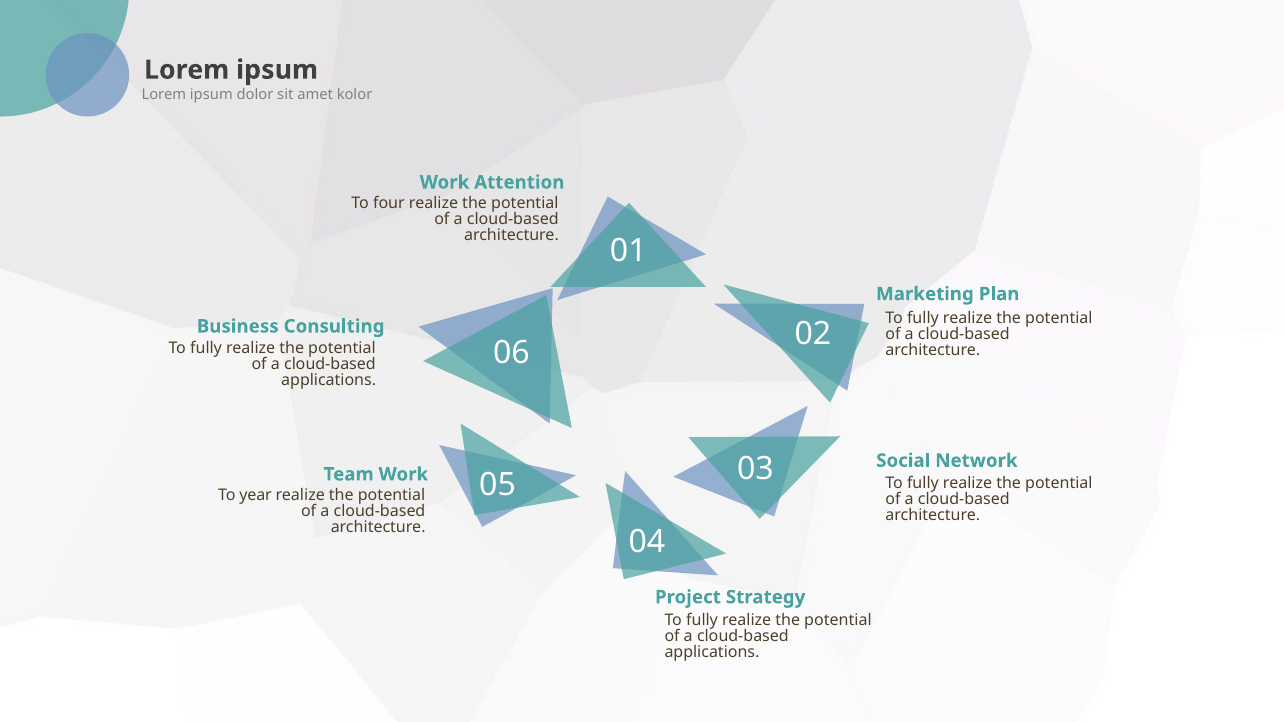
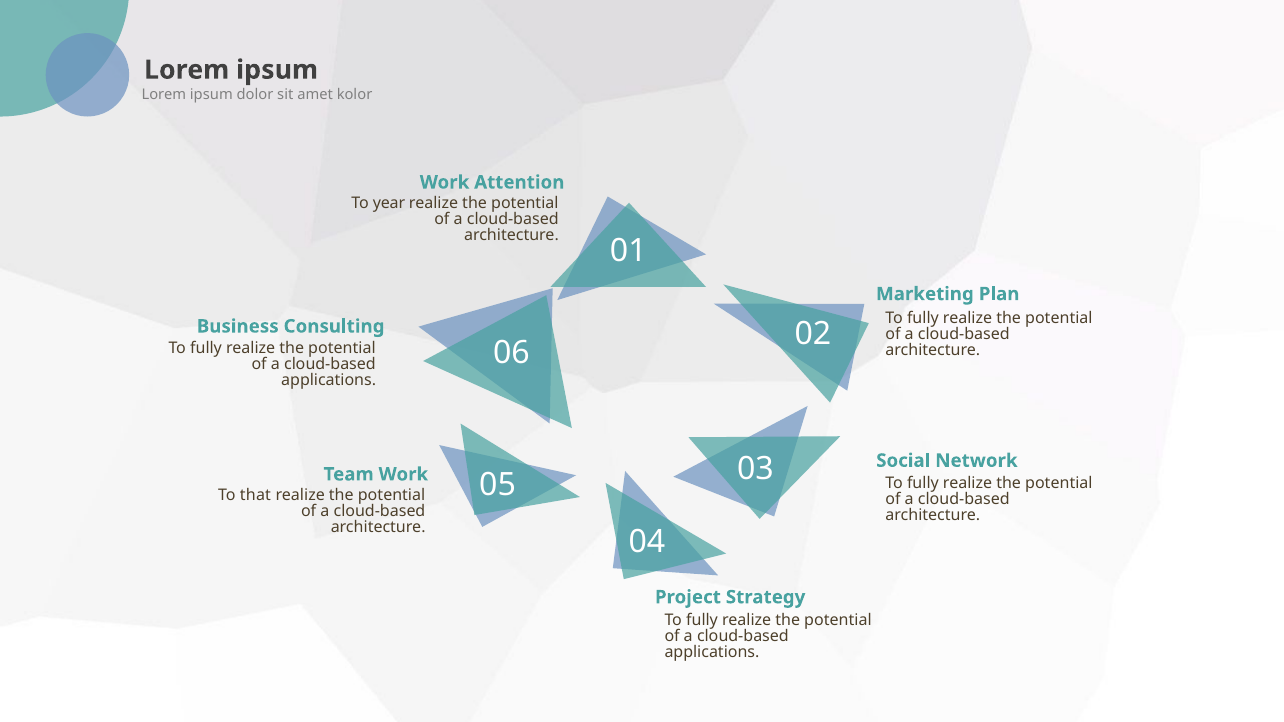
four: four -> year
year: year -> that
